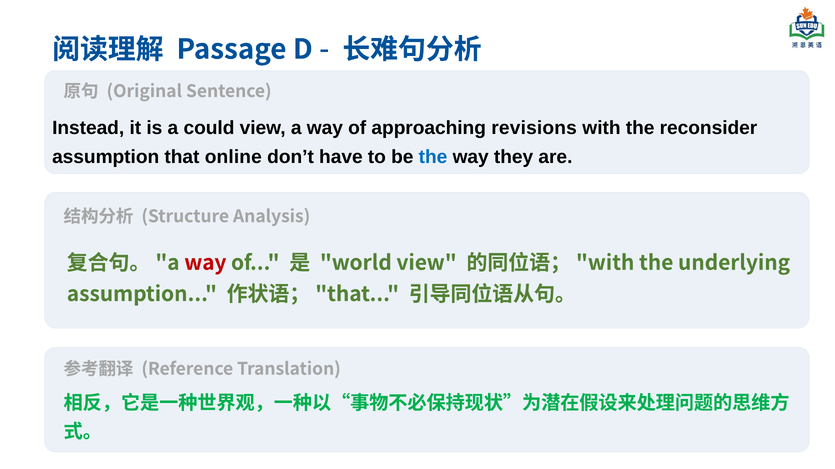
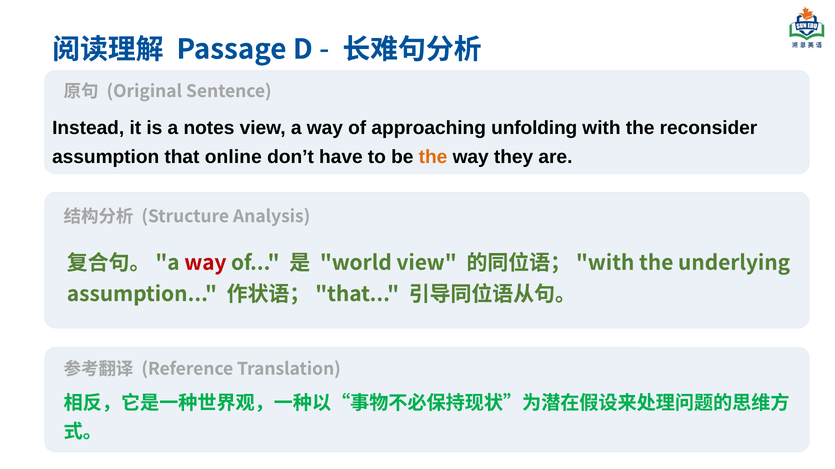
could: could -> notes
revisions: revisions -> unfolding
the at (433, 157) colour: blue -> orange
